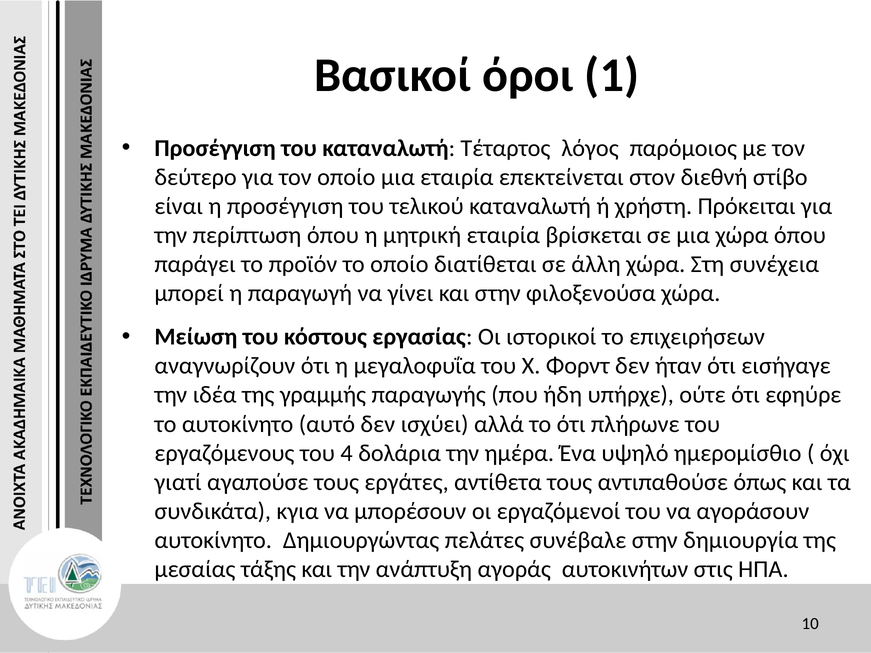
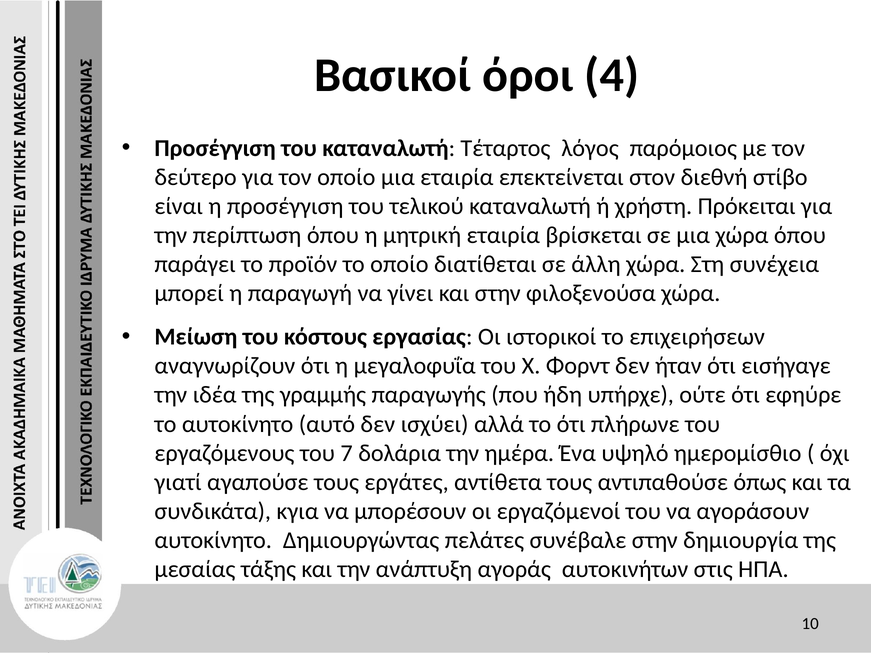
1: 1 -> 4
4: 4 -> 7
